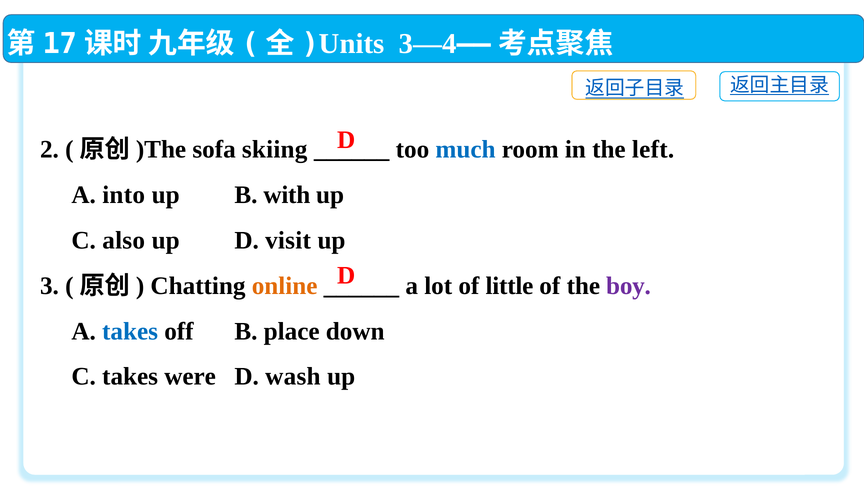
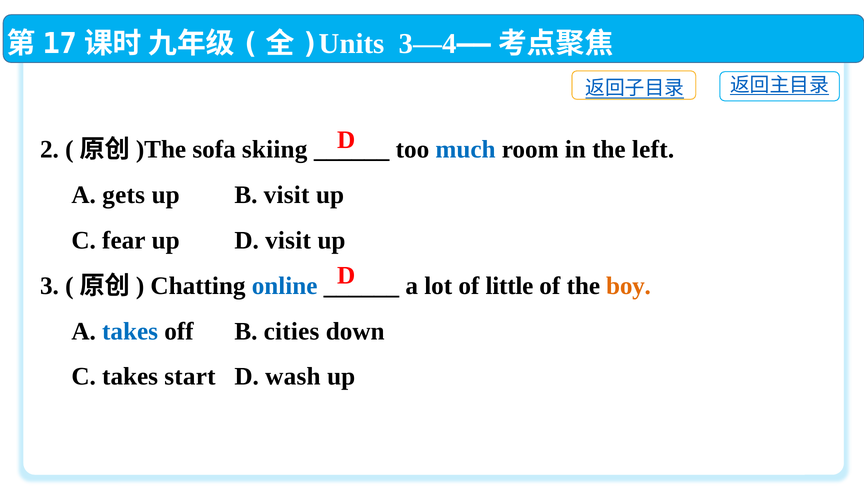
into: into -> gets
B with: with -> visit
also: also -> fear
online colour: orange -> blue
boy colour: purple -> orange
place: place -> cities
were: were -> start
